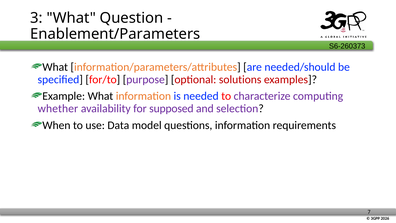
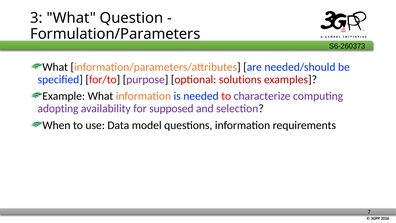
Enablement/Parameters: Enablement/Parameters -> Formulation/Parameters
whether: whether -> adopting
